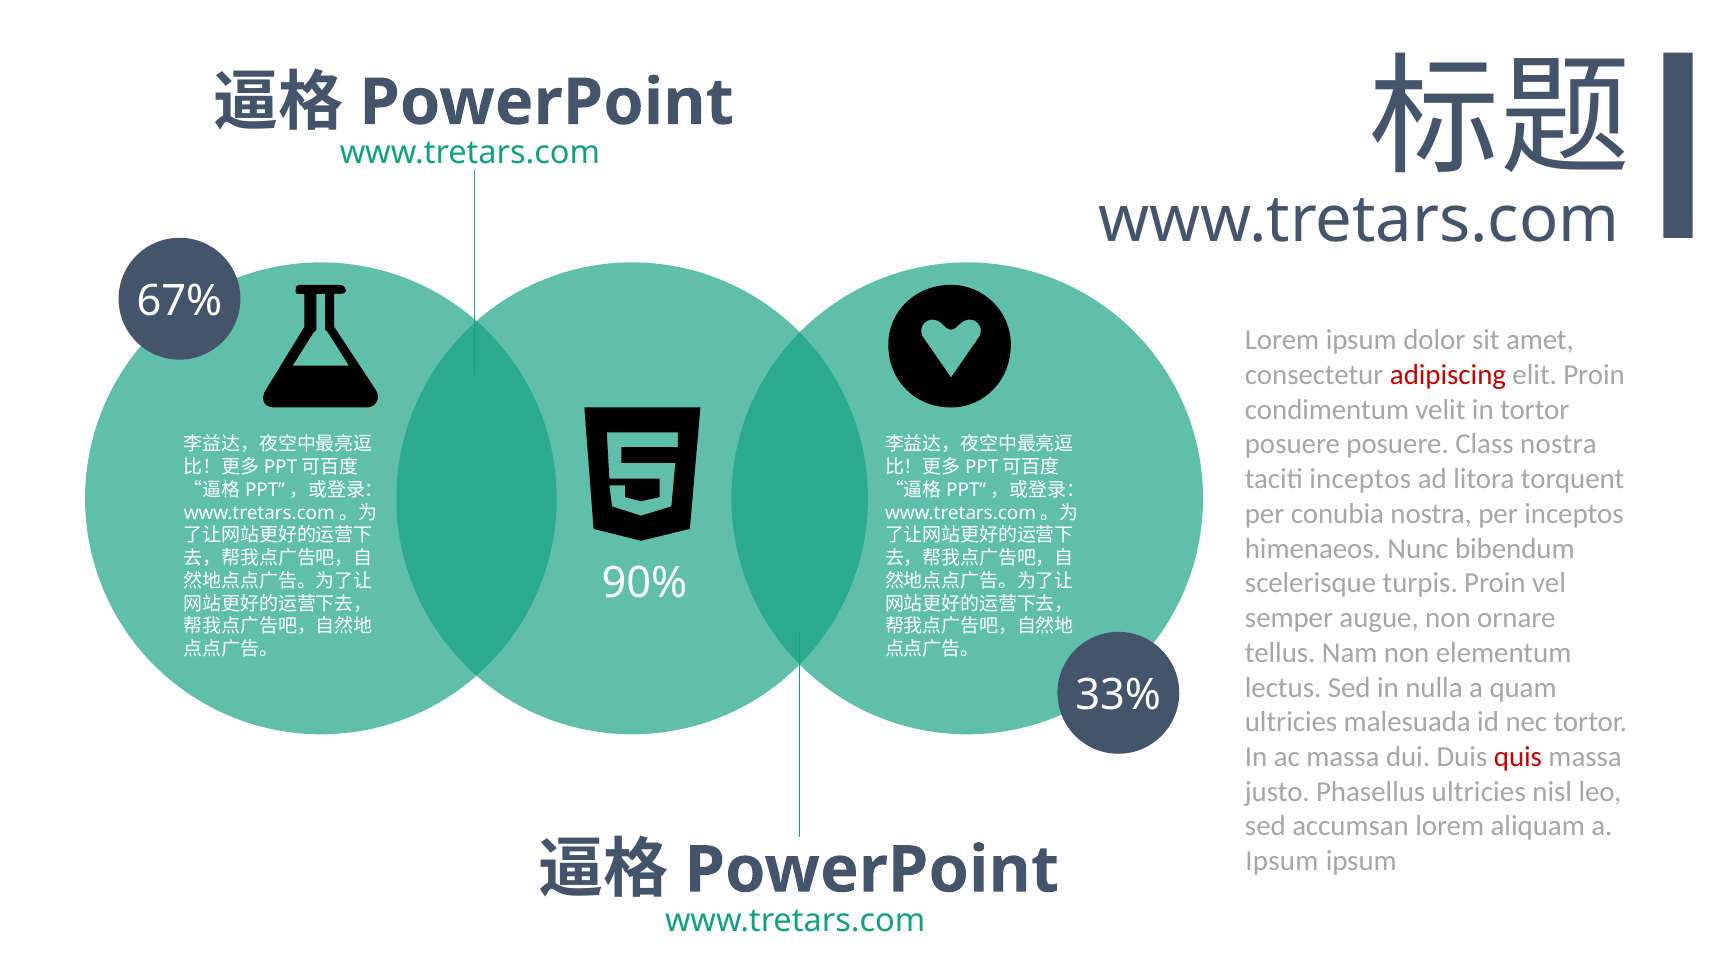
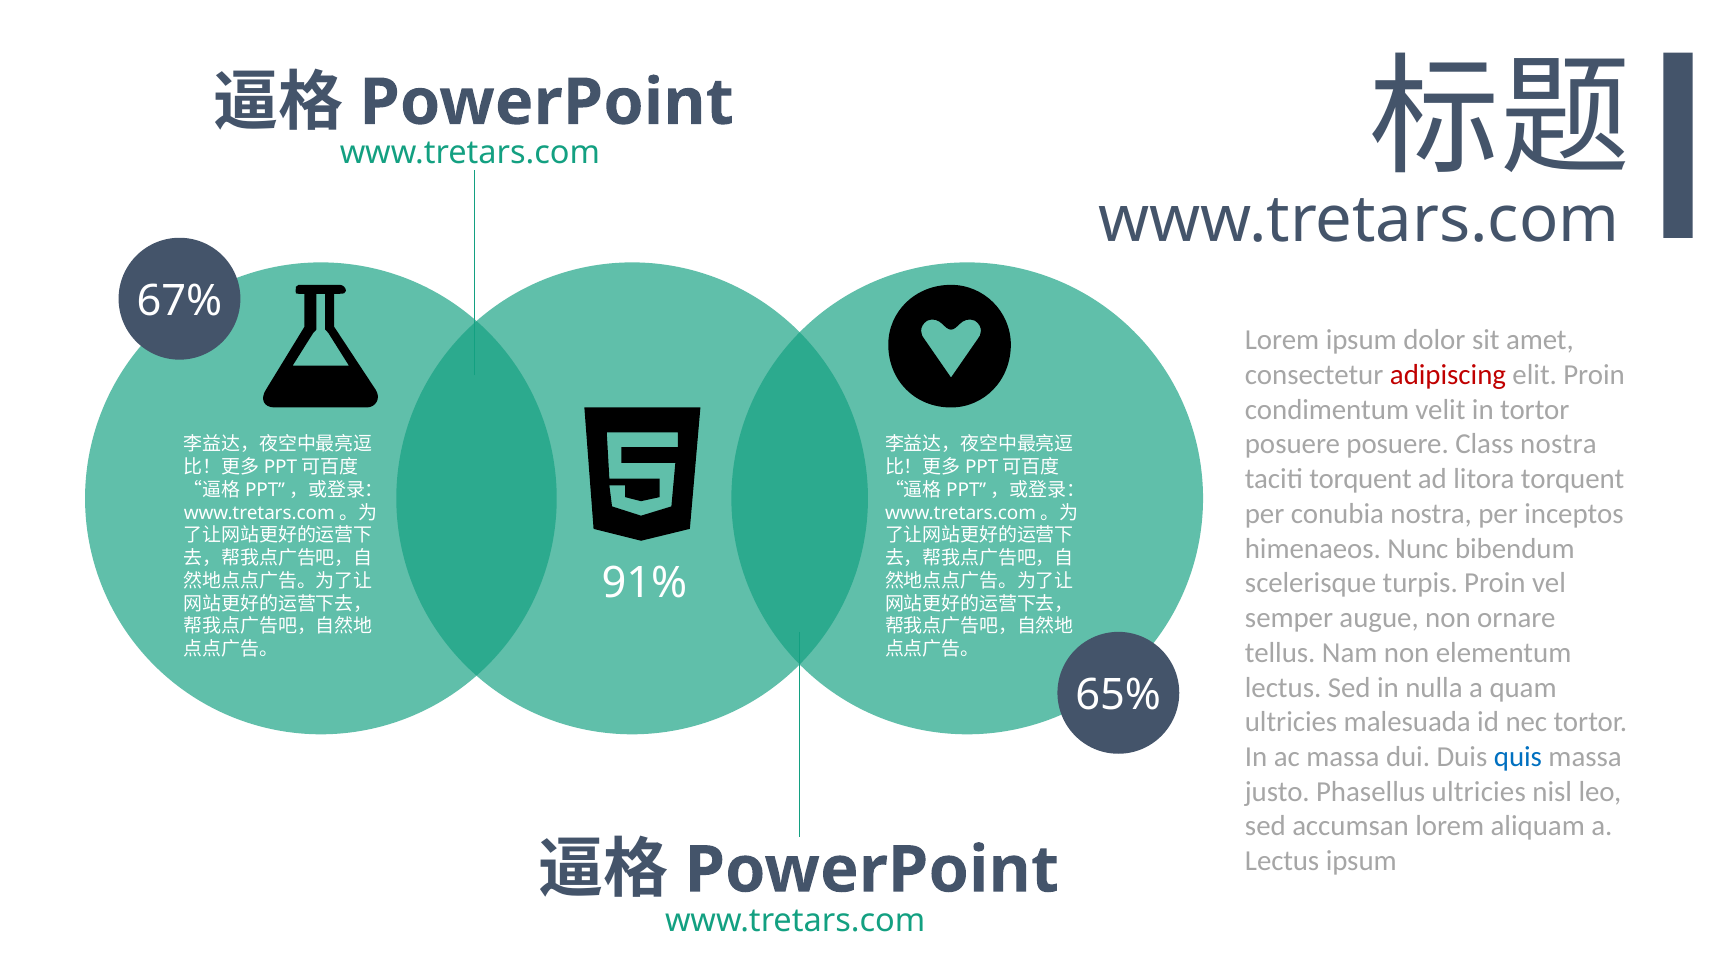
taciti inceptos: inceptos -> torquent
90%: 90% -> 91%
33%: 33% -> 65%
quis colour: red -> blue
Ipsum at (1282, 861): Ipsum -> Lectus
